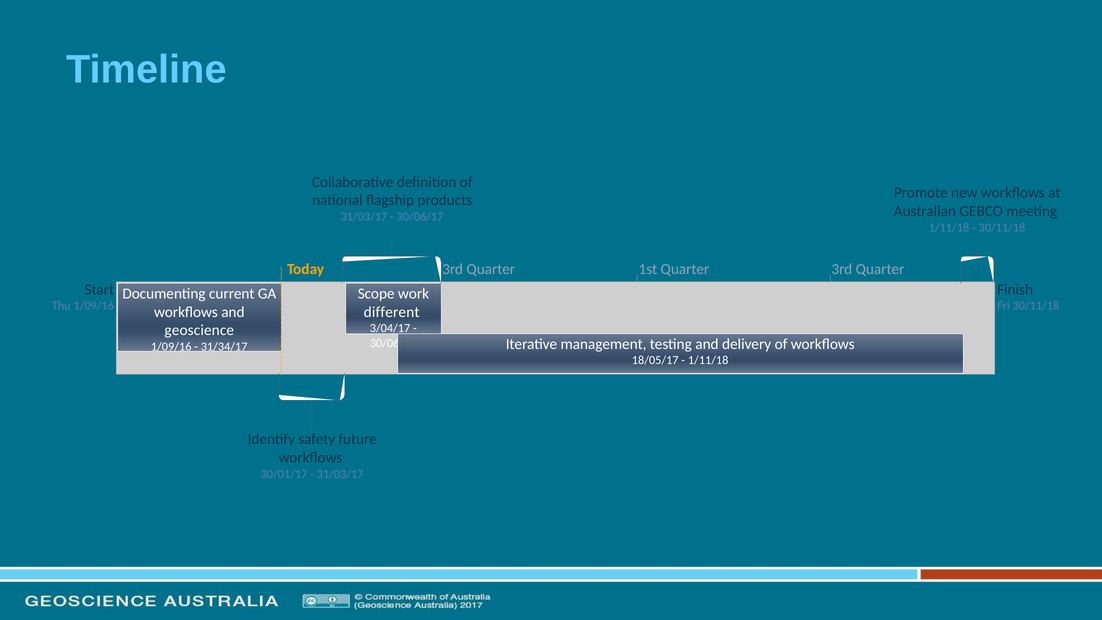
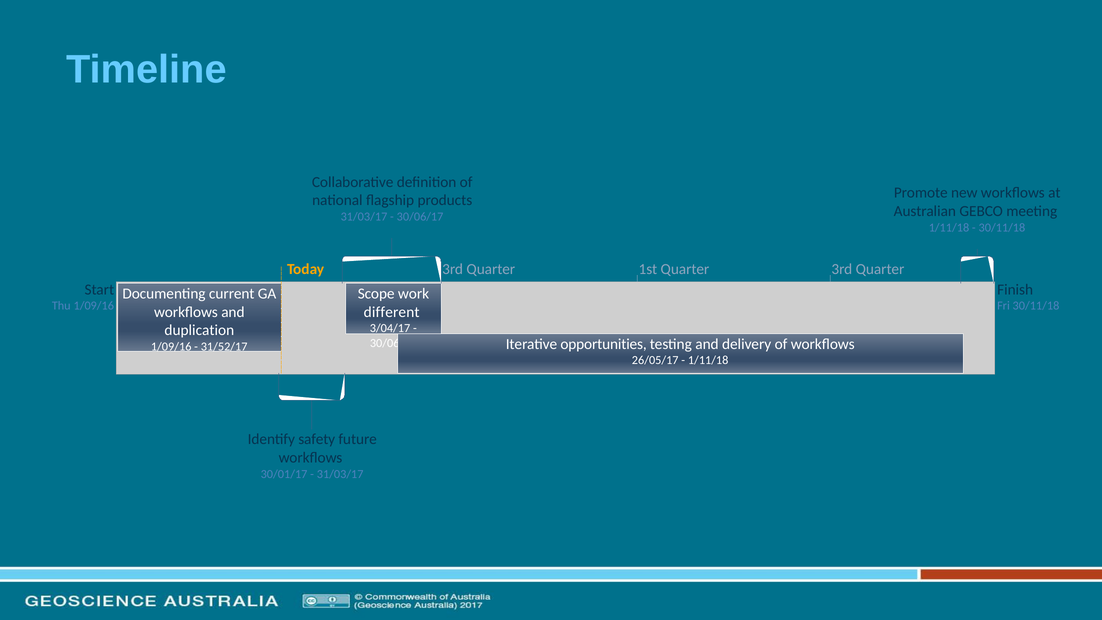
geoscience: geoscience -> duplication
management: management -> opportunities
31/34/17: 31/34/17 -> 31/52/17
18/05/17: 18/05/17 -> 26/05/17
